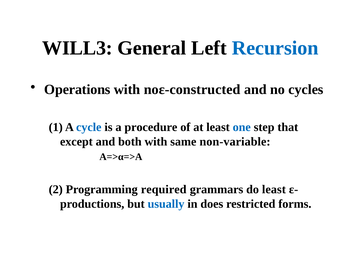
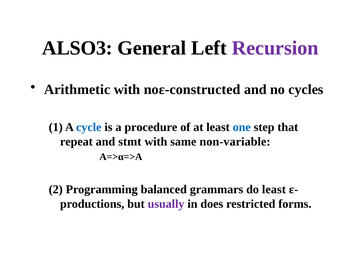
WILL3: WILL3 -> ALSO3
Recursion colour: blue -> purple
Operations: Operations -> Arithmetic
except: except -> repeat
both: both -> stmt
required: required -> balanced
usually colour: blue -> purple
